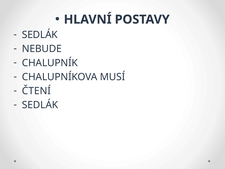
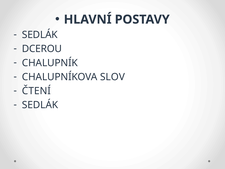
NEBUDE: NEBUDE -> DCEROU
MUSÍ: MUSÍ -> SLOV
